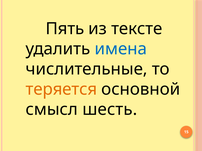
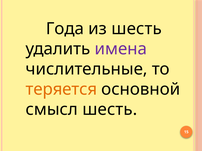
Пять: Пять -> Года
из тексте: тексте -> шесть
имена colour: blue -> purple
